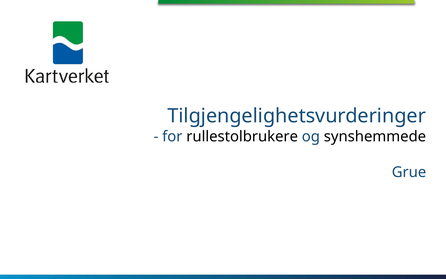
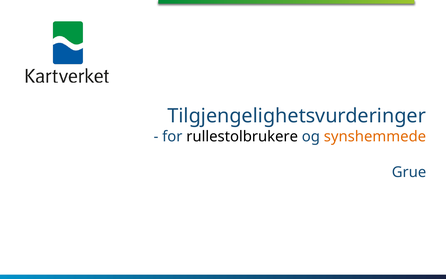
synshemmede colour: black -> orange
